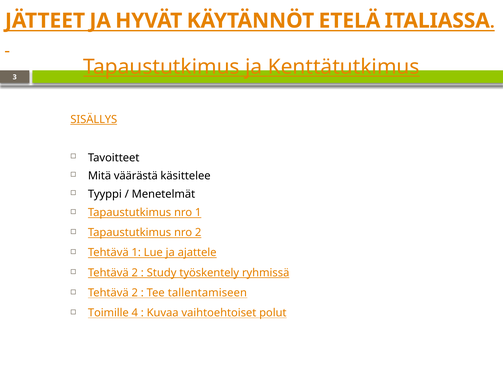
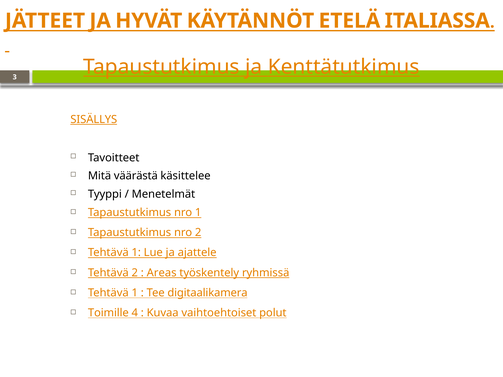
Study: Study -> Areas
2 at (135, 293): 2 -> 1
tallentamiseen: tallentamiseen -> digitaalikamera
